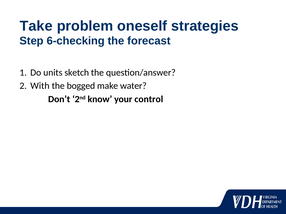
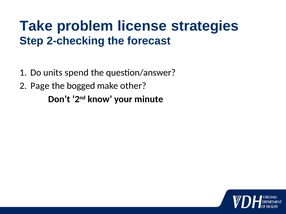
oneself: oneself -> license
6-checking: 6-checking -> 2-checking
sketch: sketch -> spend
With: With -> Page
water: water -> other
control: control -> minute
